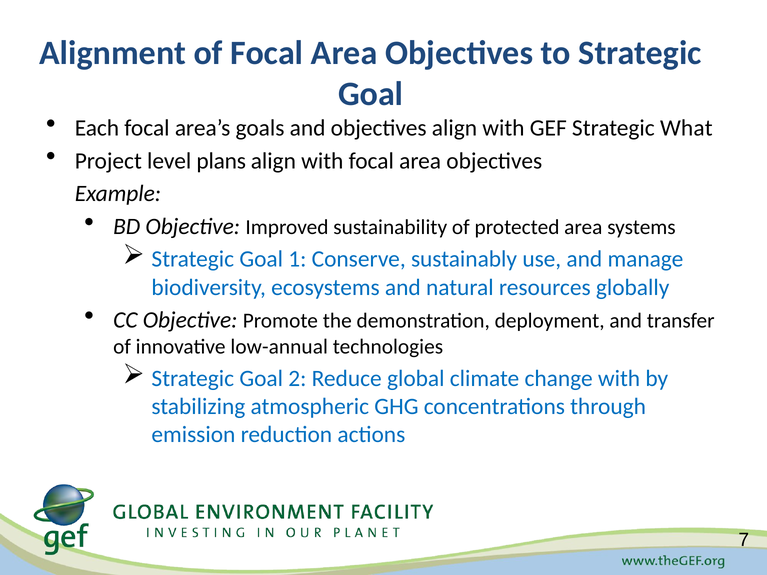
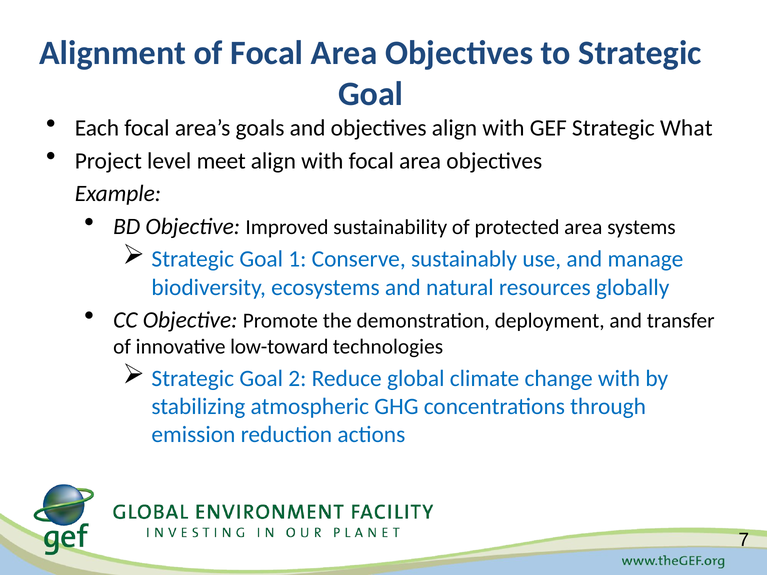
plans: plans -> meet
low-annual: low-annual -> low-toward
